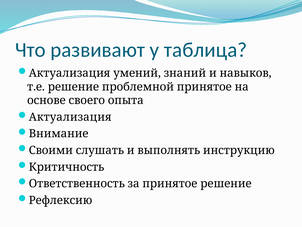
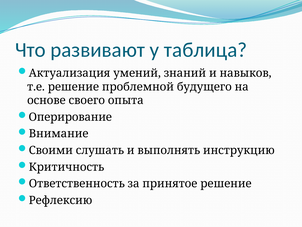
проблемной принятое: принятое -> будущего
Актуализация at (70, 117): Актуализация -> Оперирование
